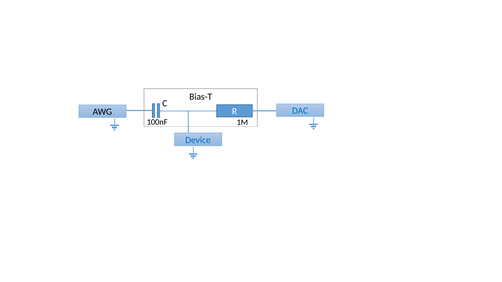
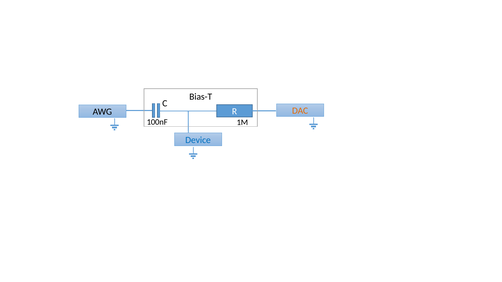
DAC colour: blue -> orange
